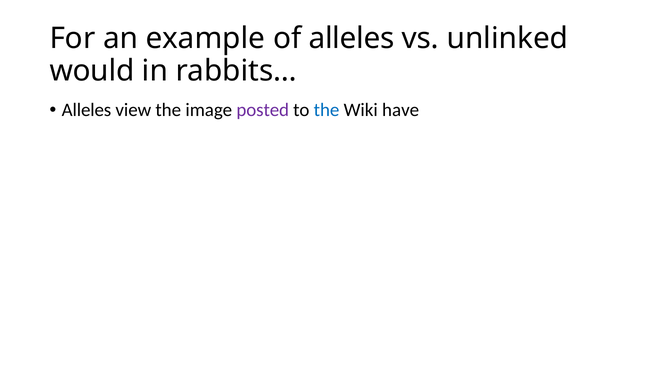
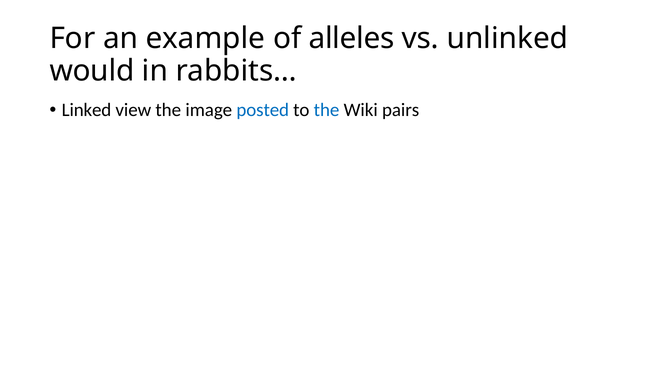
Alleles at (87, 110): Alleles -> Linked
posted colour: purple -> blue
have: have -> pairs
